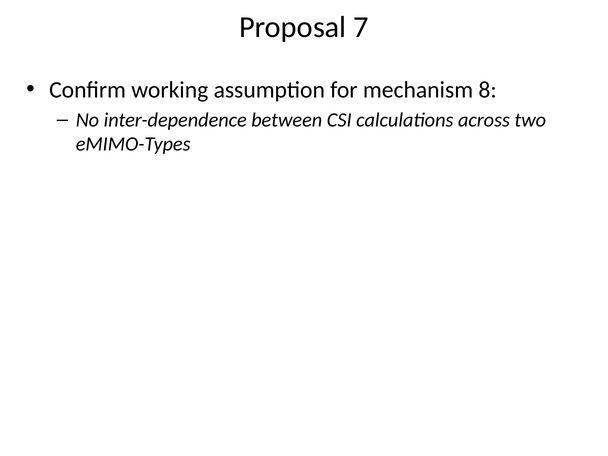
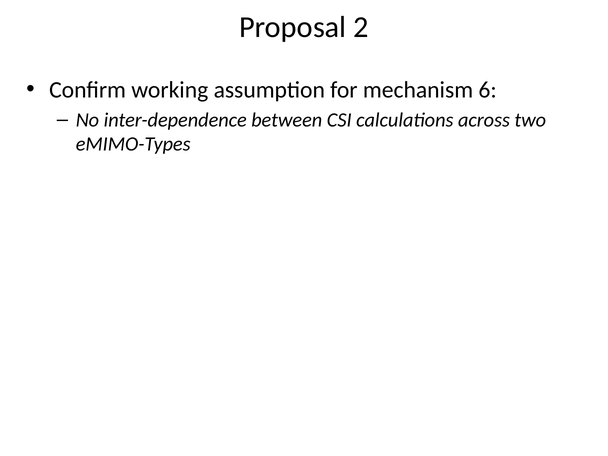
7: 7 -> 2
8: 8 -> 6
